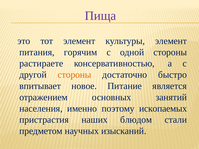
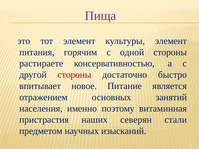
стороны at (74, 75) colour: orange -> red
ископаемых: ископаемых -> витаминная
блюдом: блюдом -> северян
